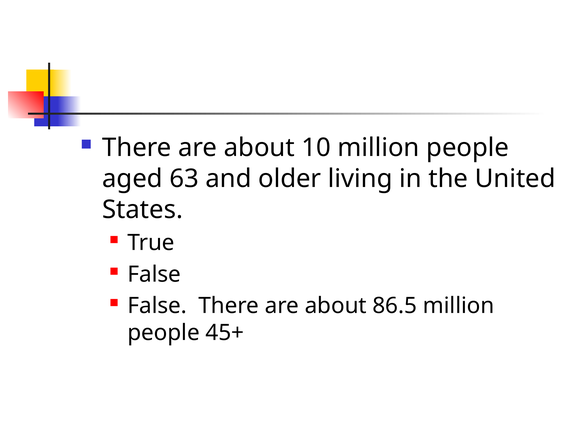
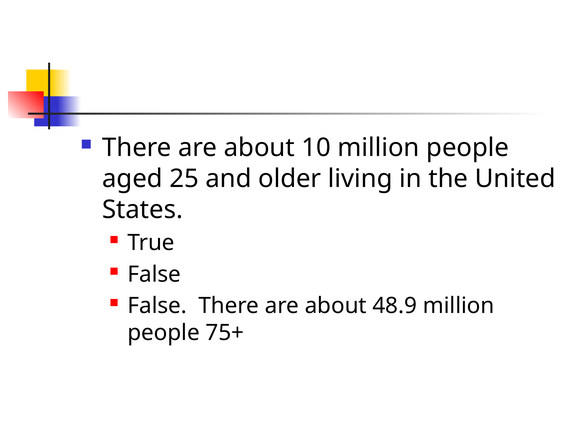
63: 63 -> 25
86.5: 86.5 -> 48.9
45+: 45+ -> 75+
